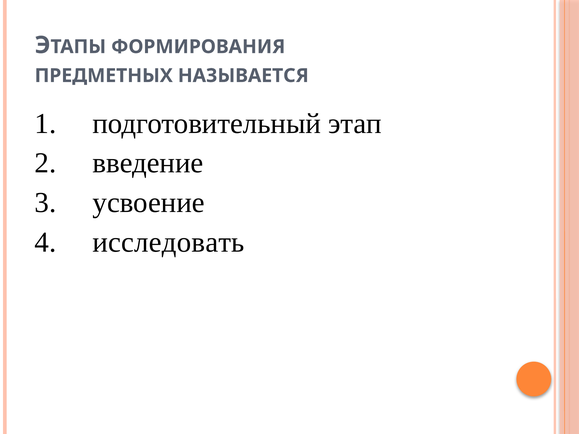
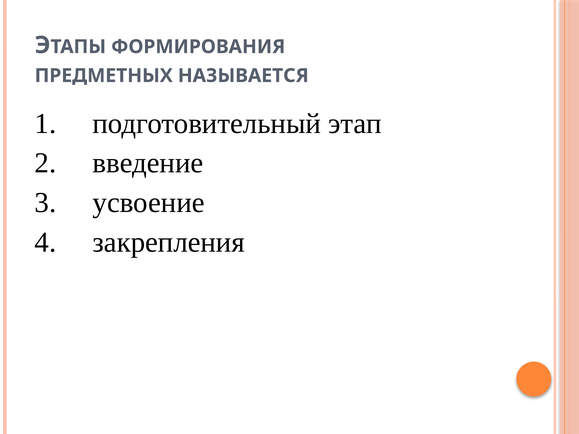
исследовать: исследовать -> закрепления
